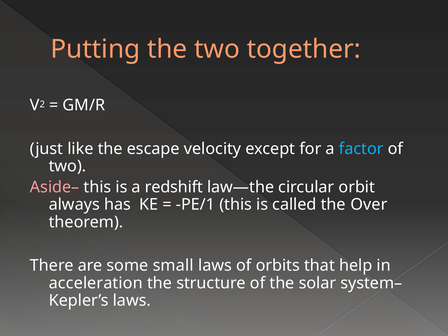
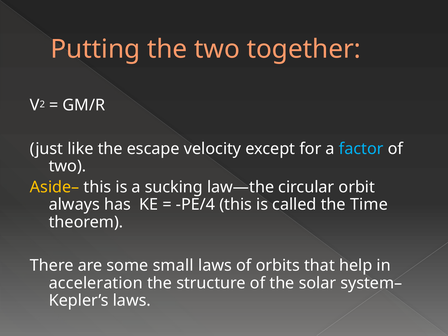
Aside– colour: pink -> yellow
redshift: redshift -> sucking
PE/1: PE/1 -> PE/4
Over: Over -> Time
